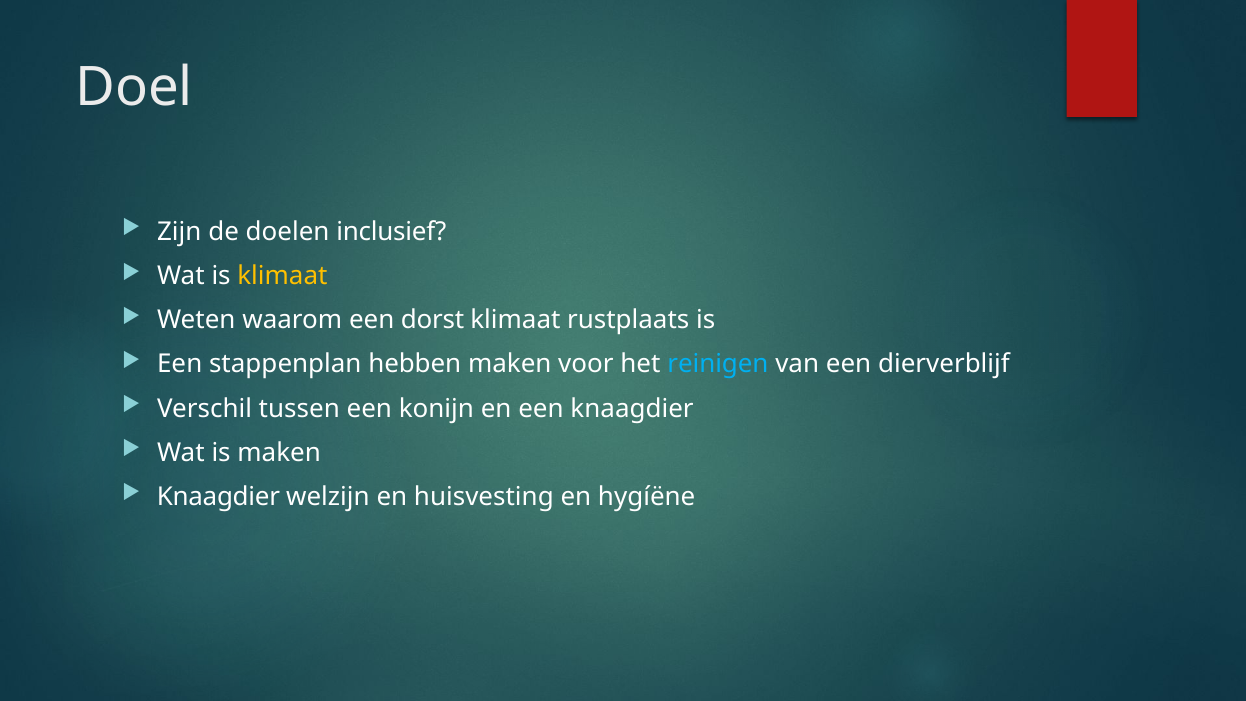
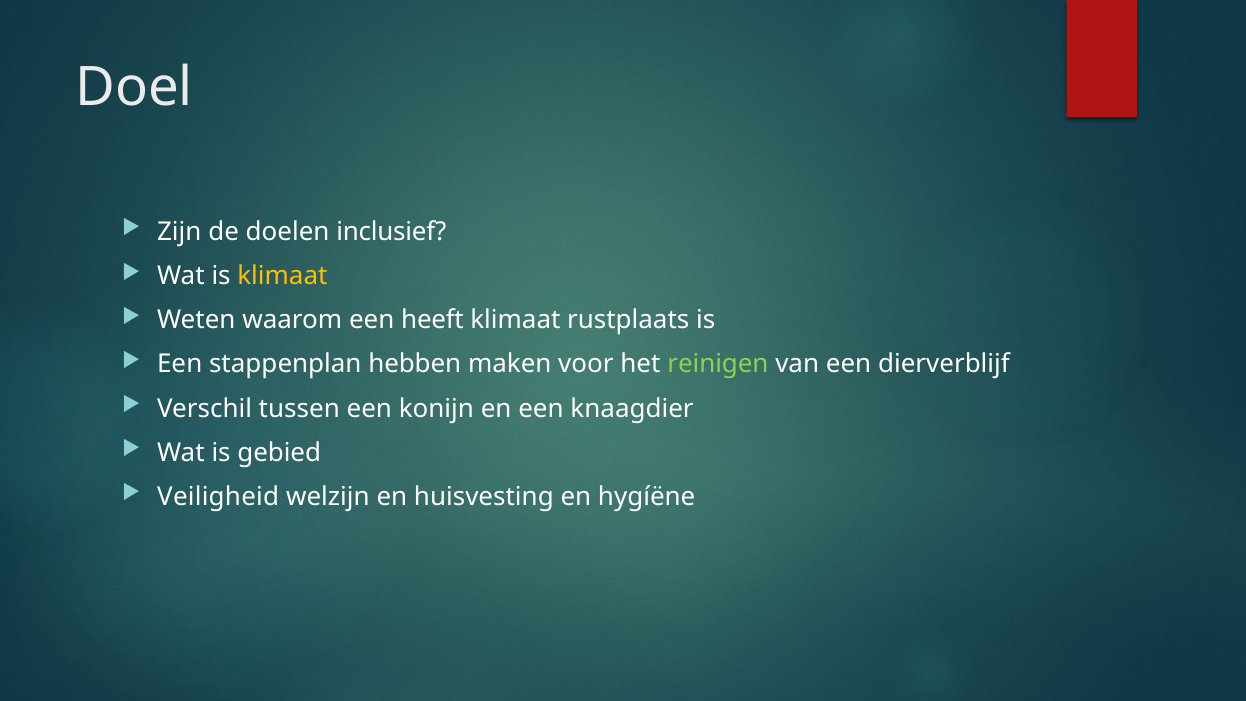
dorst: dorst -> heeft
reinigen colour: light blue -> light green
is maken: maken -> gebied
Knaagdier at (218, 497): Knaagdier -> Veiligheid
